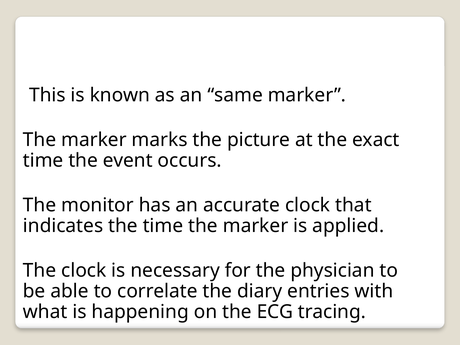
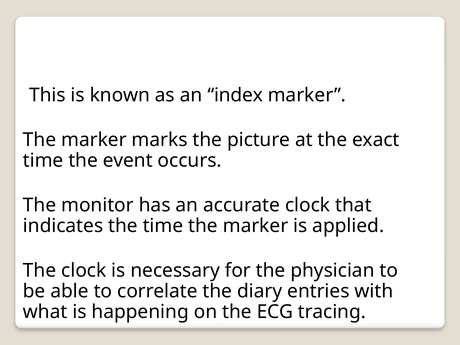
same: same -> index
